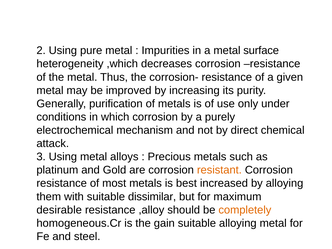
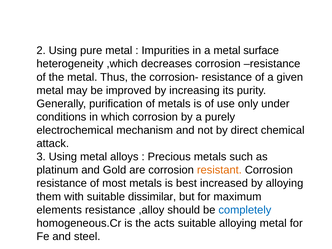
desirable: desirable -> elements
completely colour: orange -> blue
gain: gain -> acts
